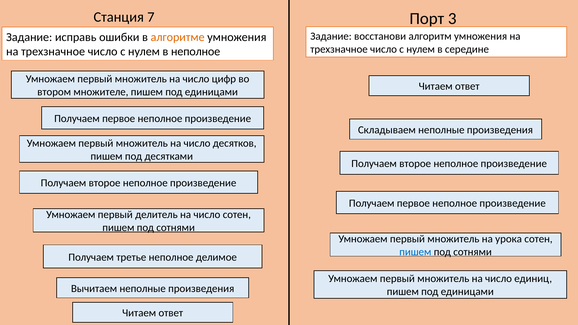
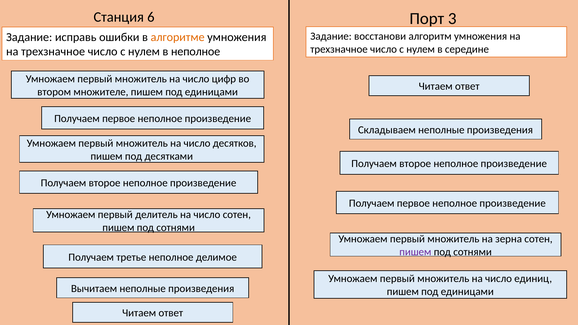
7: 7 -> 6
урока: урока -> зерна
пишем at (415, 252) colour: blue -> purple
